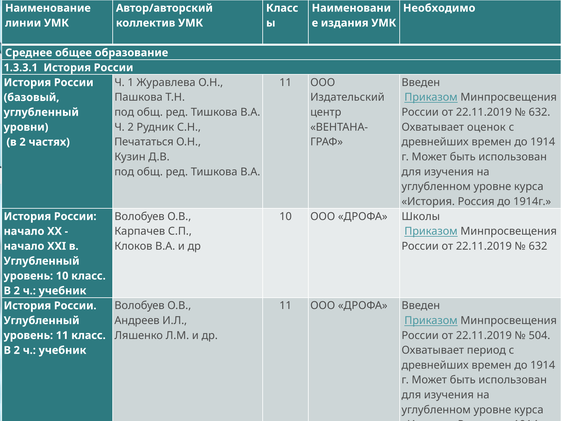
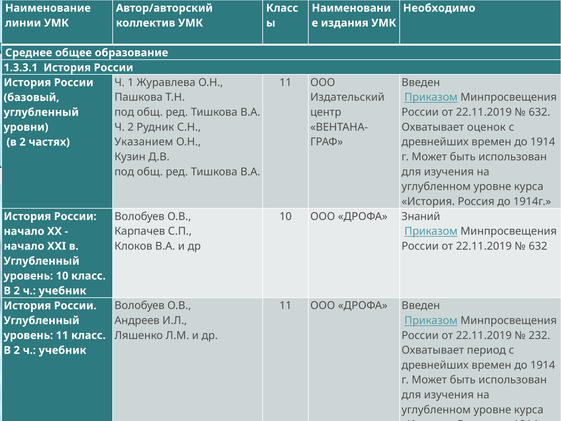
Печататься: Печататься -> Указанием
Школы: Школы -> Знаний
504: 504 -> 232
